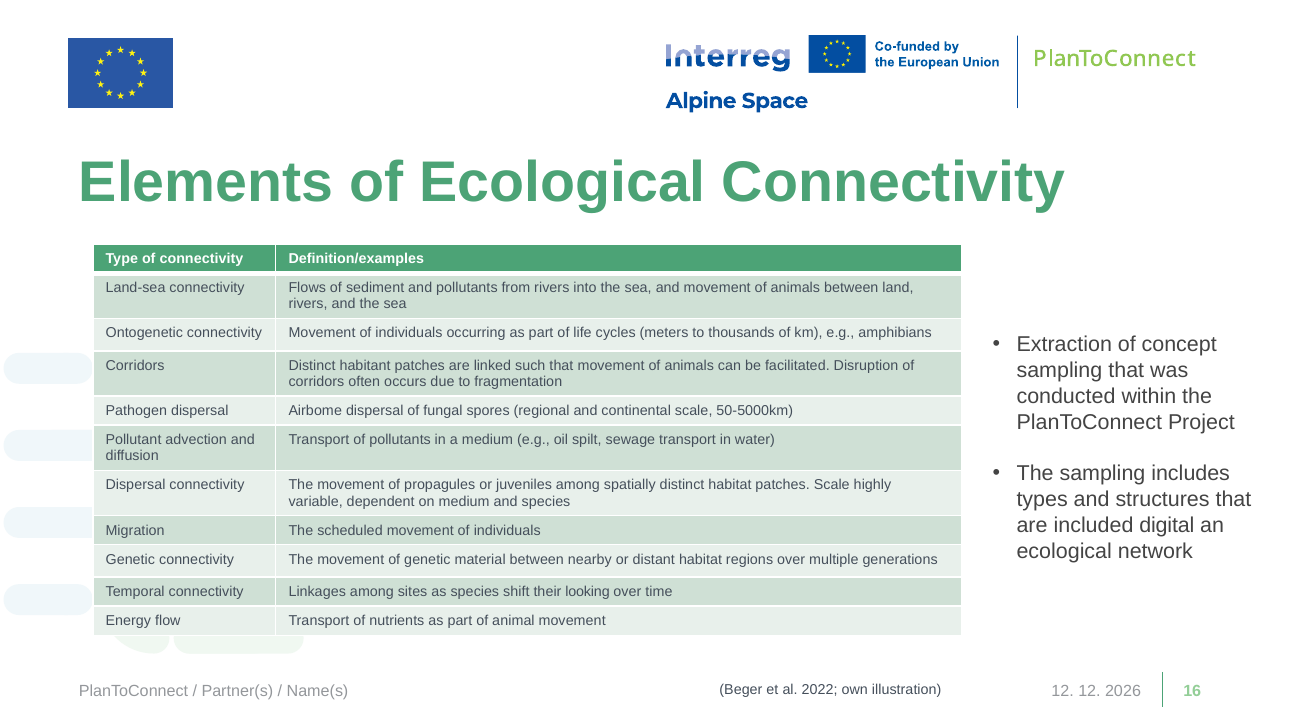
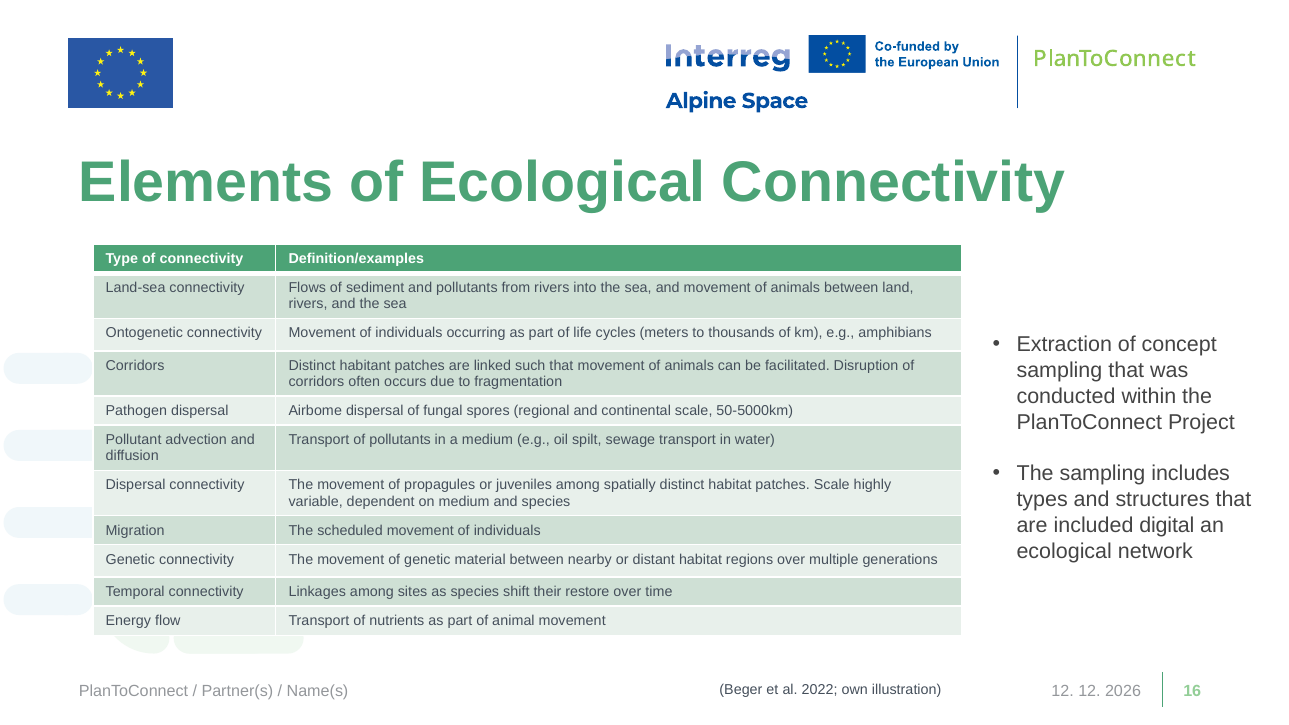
looking: looking -> restore
